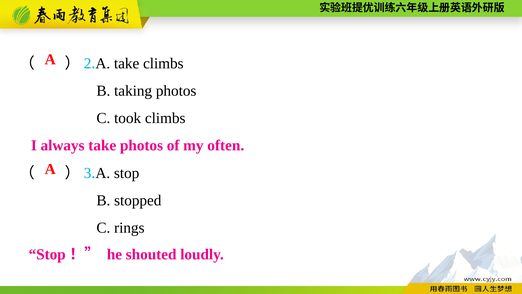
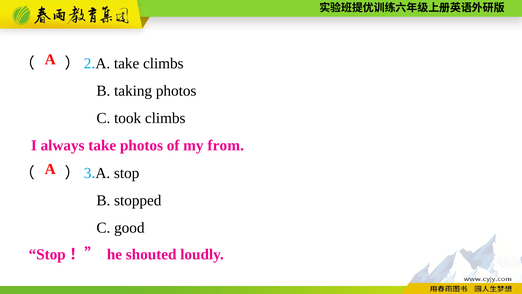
often: often -> from
rings: rings -> good
